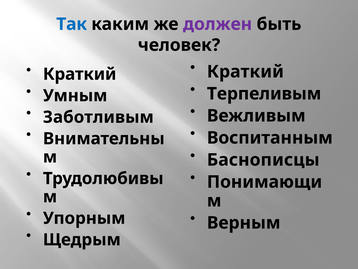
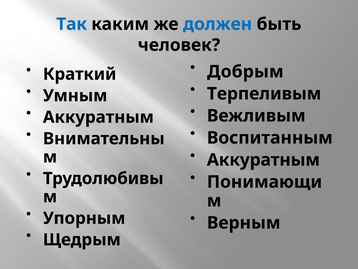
должен colour: purple -> blue
Краткий at (245, 72): Краткий -> Добрым
Заботливым at (98, 117): Заботливым -> Аккуратным
Баснописцы at (263, 160): Баснописцы -> Аккуратным
